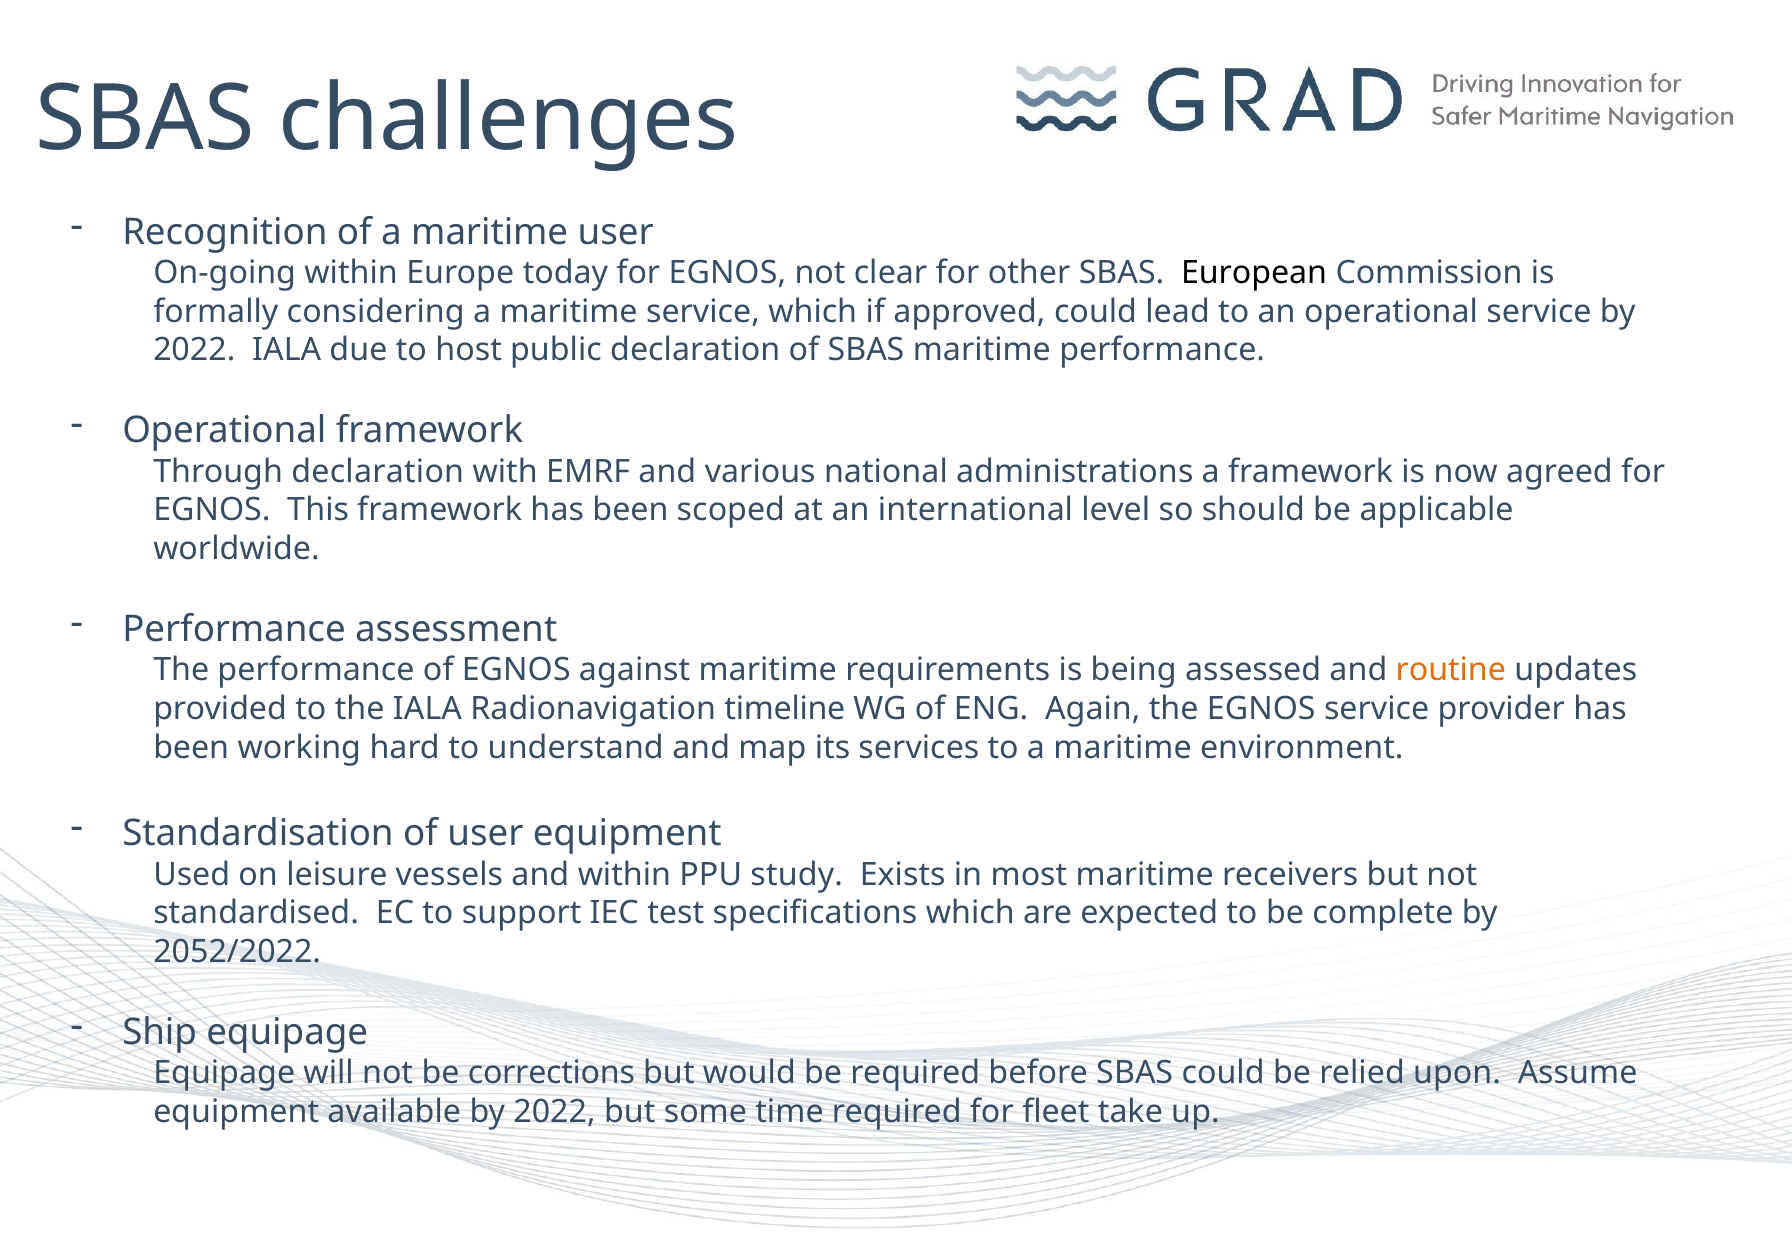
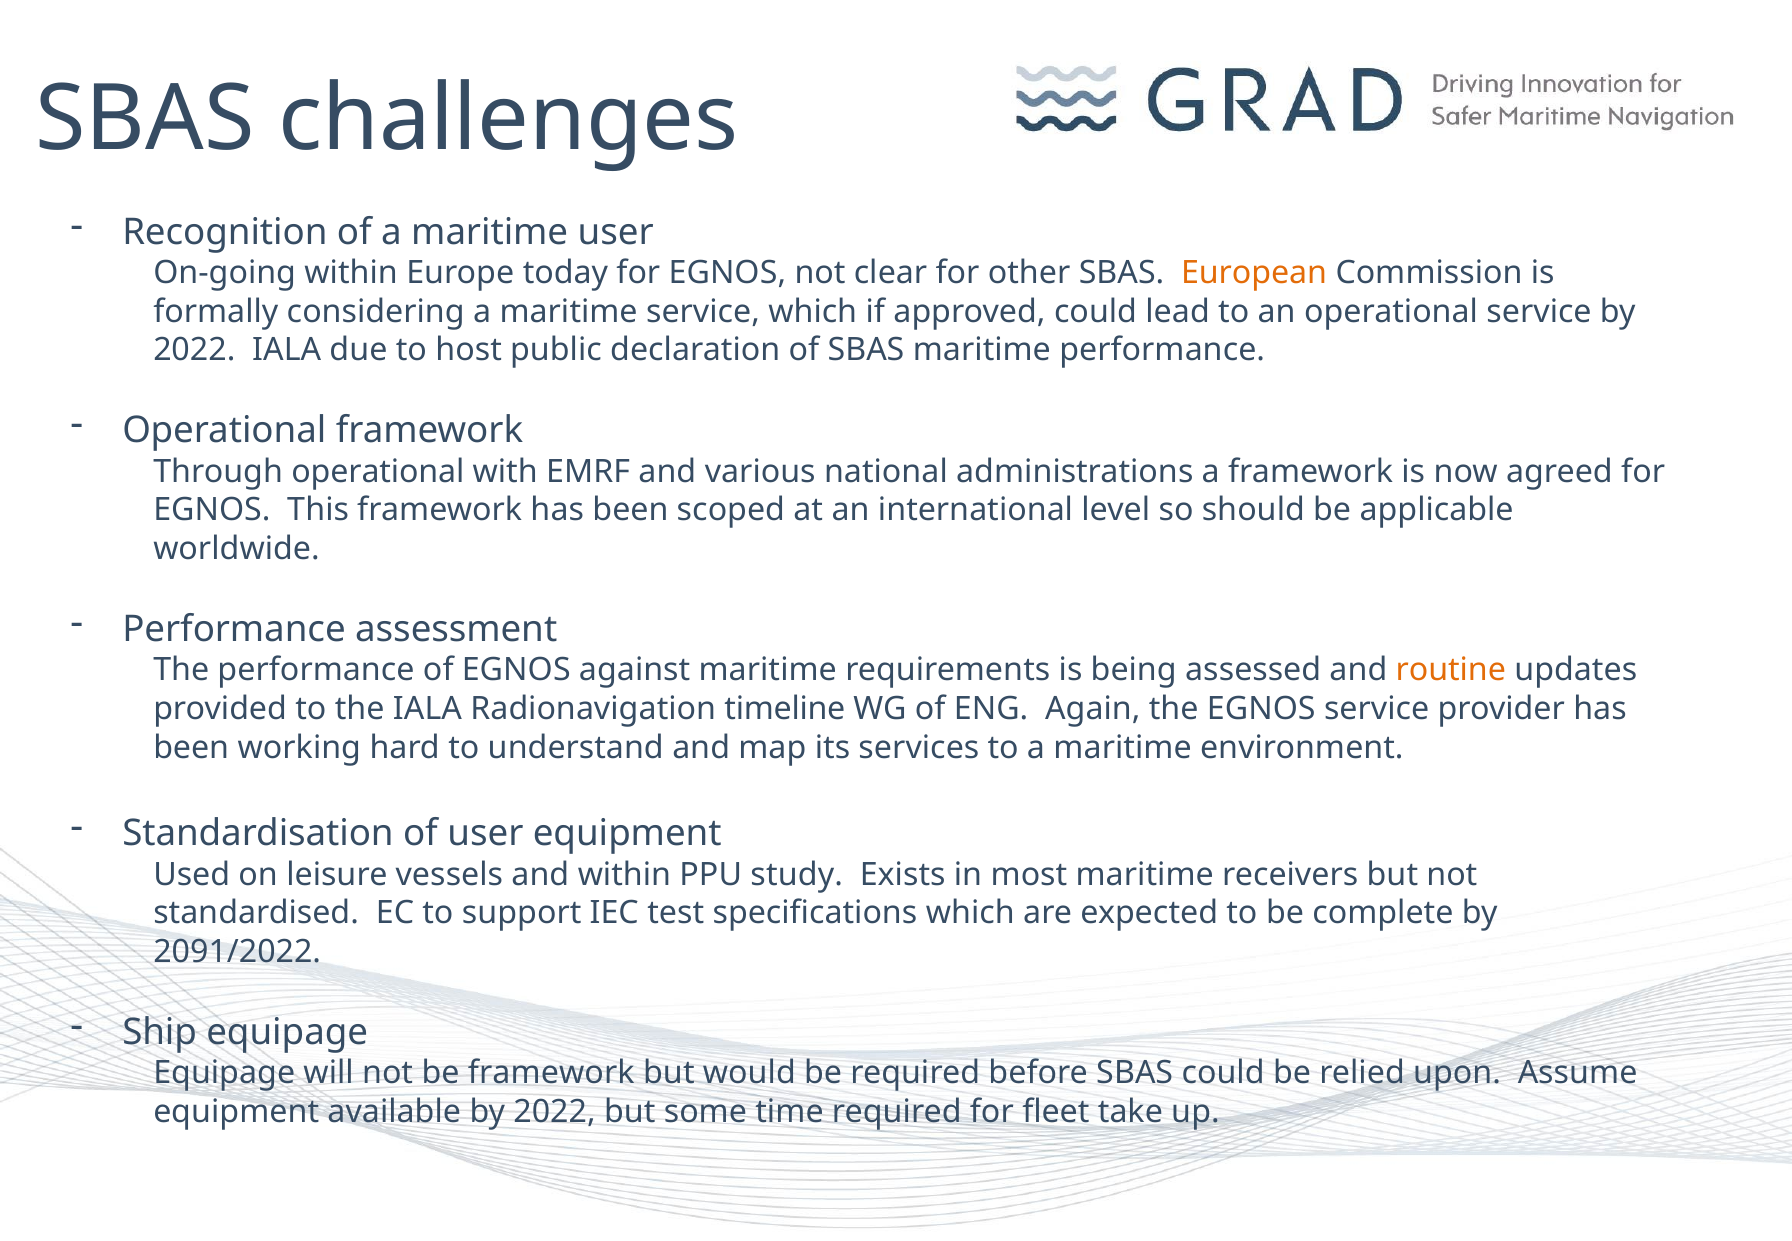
European colour: black -> orange
Through declaration: declaration -> operational
2052/2022: 2052/2022 -> 2091/2022
be corrections: corrections -> framework
